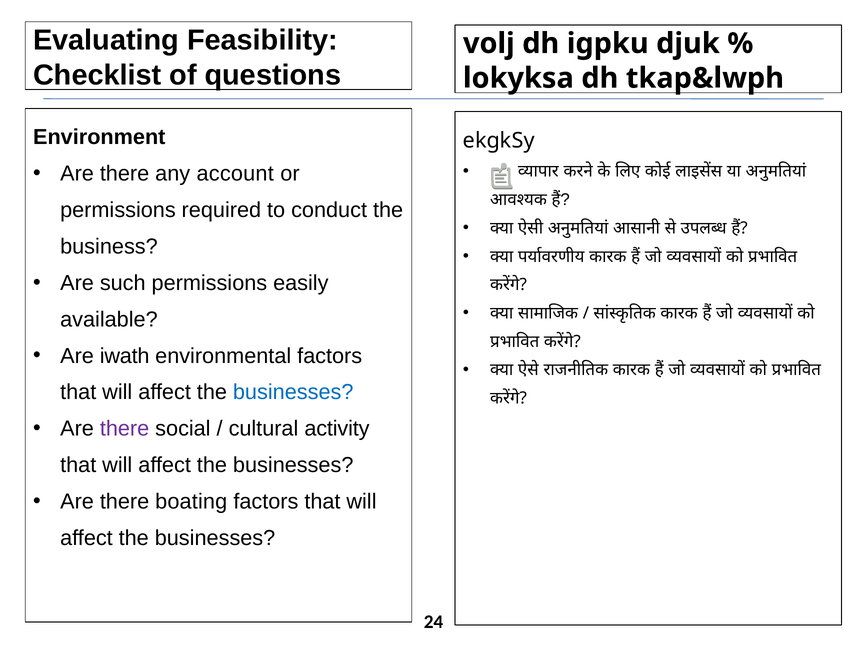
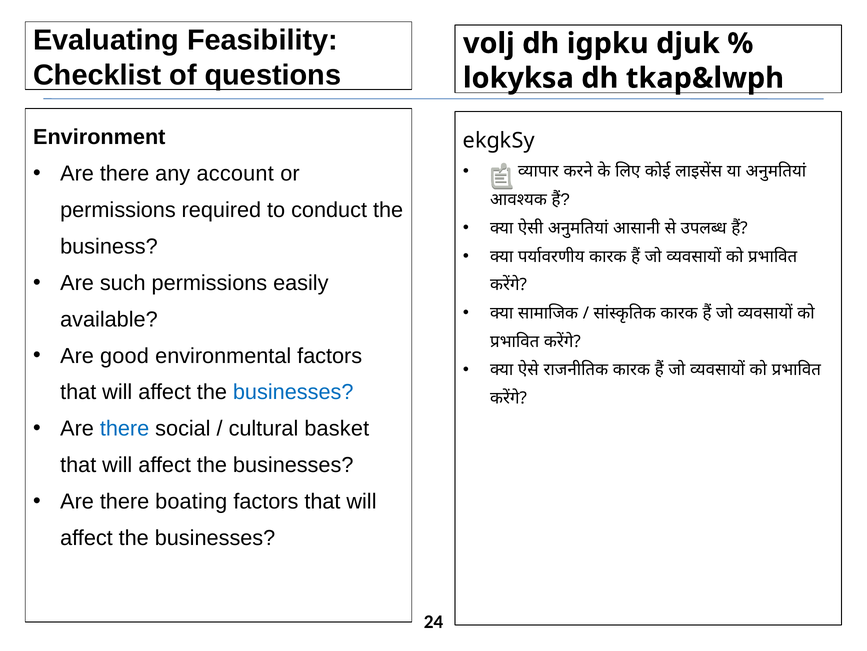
iwath: iwath -> good
there at (125, 428) colour: purple -> blue
activity: activity -> basket
